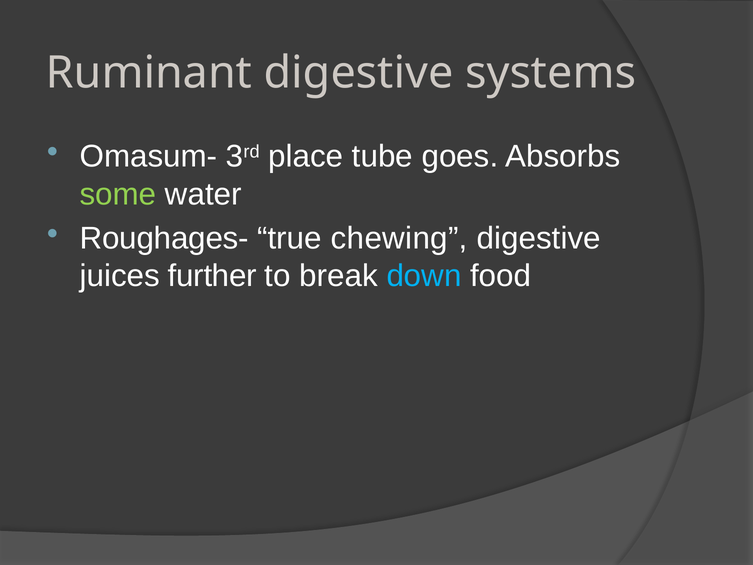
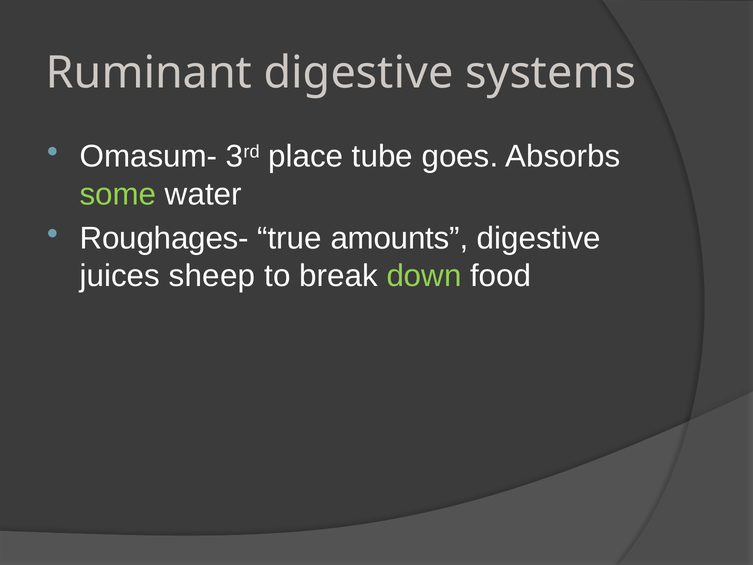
chewing: chewing -> amounts
further: further -> sheep
down colour: light blue -> light green
